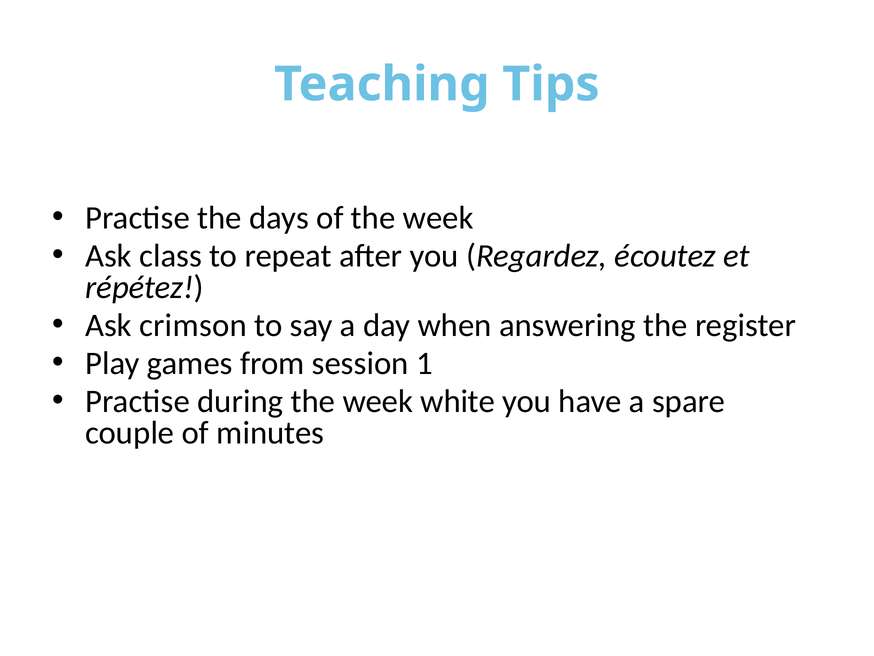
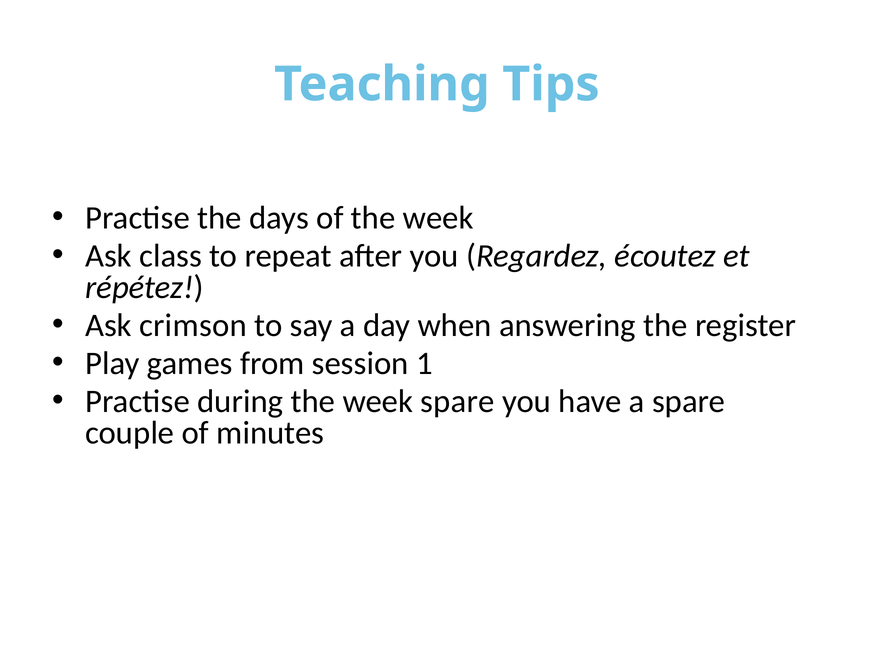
week white: white -> spare
